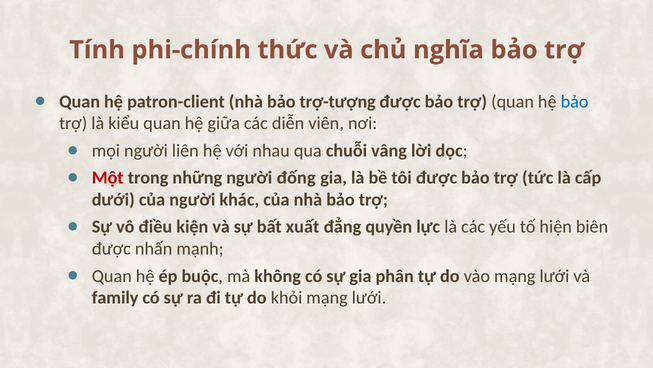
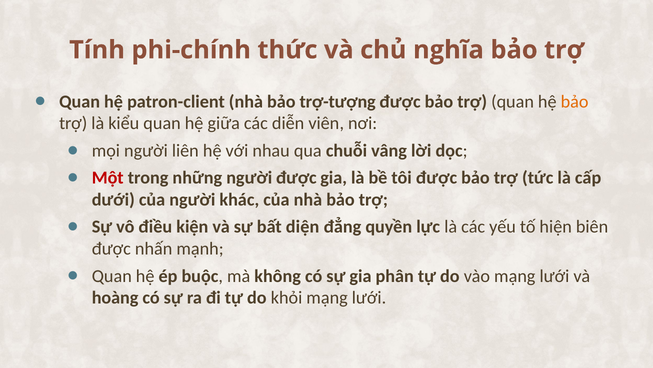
bảo at (575, 101) colour: blue -> orange
người đống: đống -> được
xuất: xuất -> diện
family: family -> hoàng
